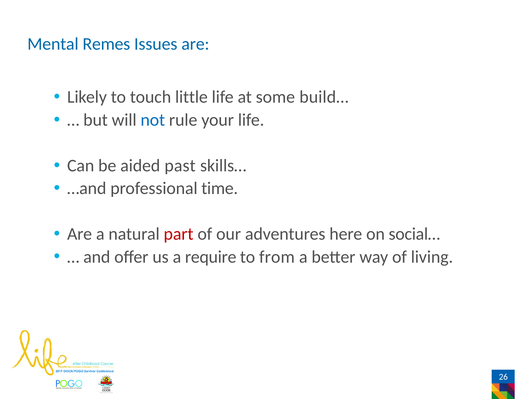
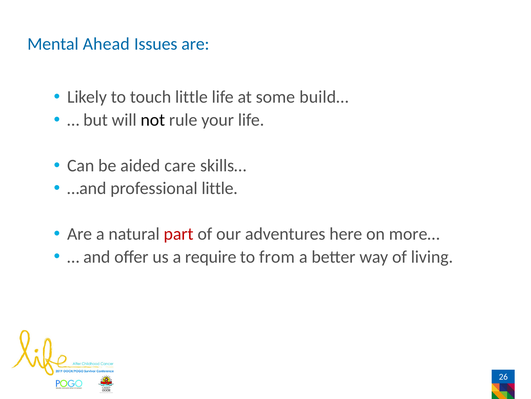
Remes: Remes -> Ahead
not colour: blue -> black
past: past -> care
professional time: time -> little
social…: social… -> more…
